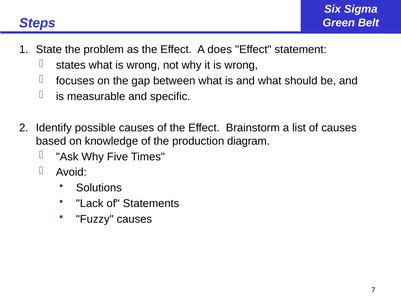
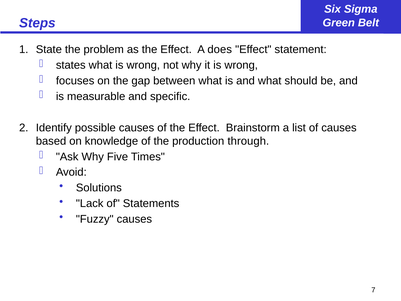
diagram: diagram -> through
